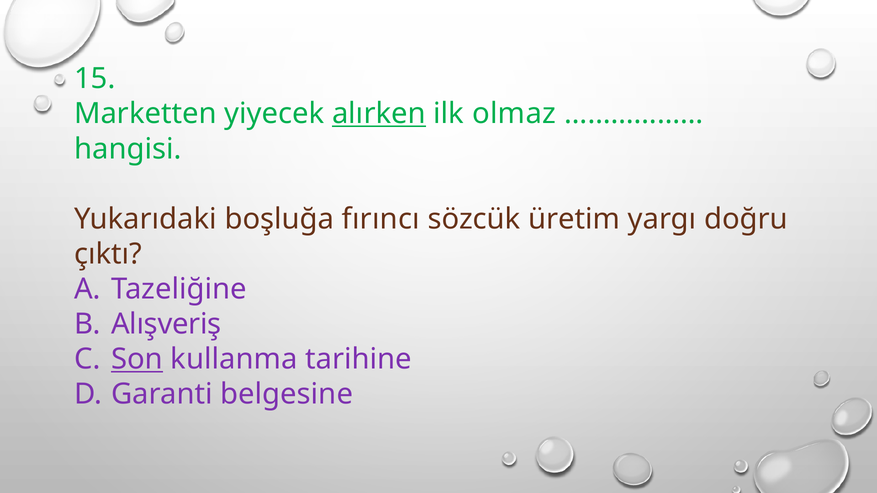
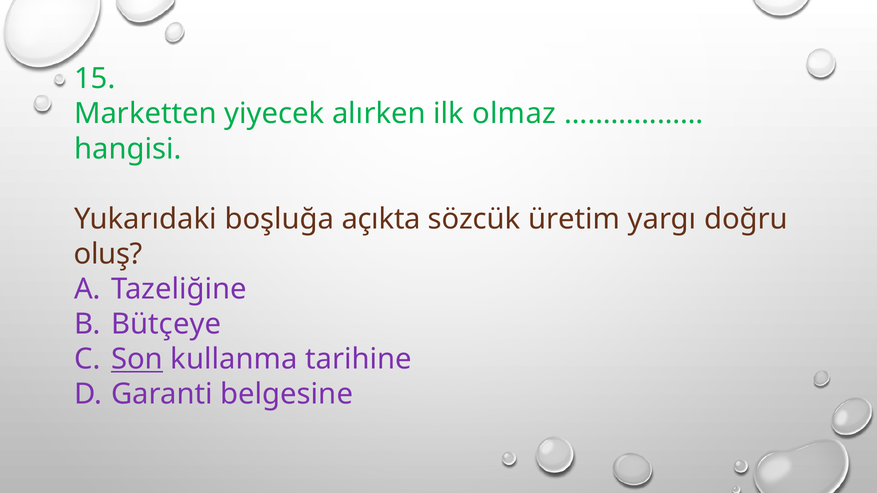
alırken underline: present -> none
fırıncı: fırıncı -> açıkta
çıktı: çıktı -> oluş
Alışveriş: Alışveriş -> Bütçeye
